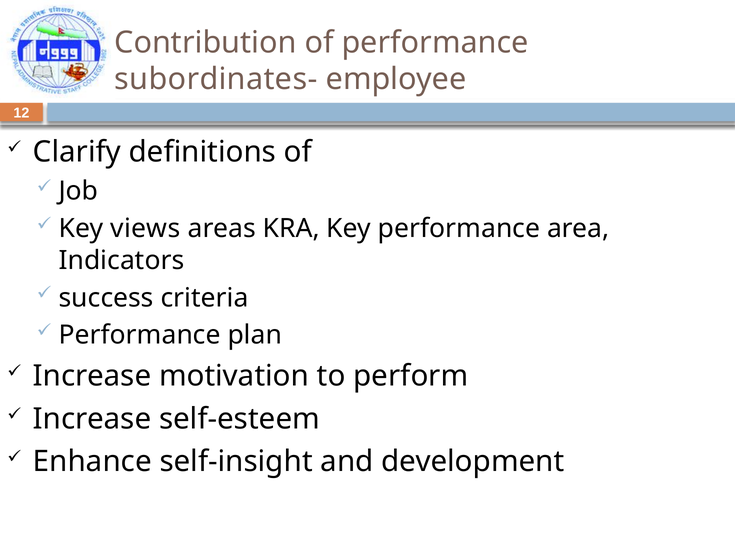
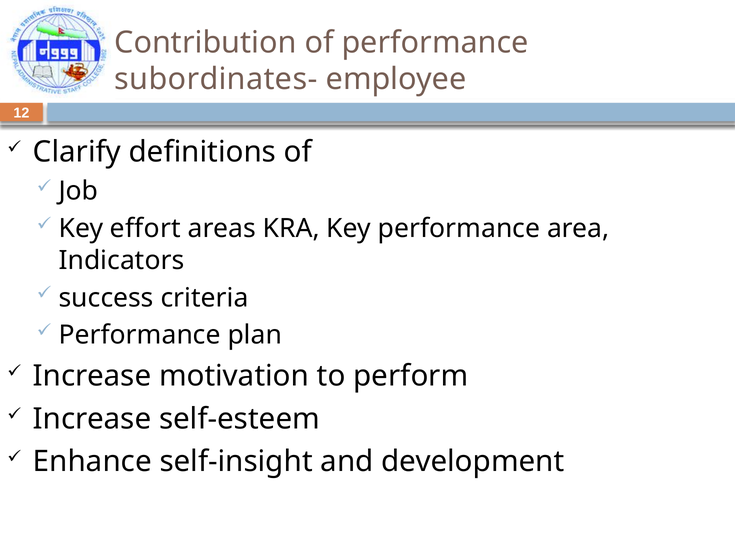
views: views -> effort
